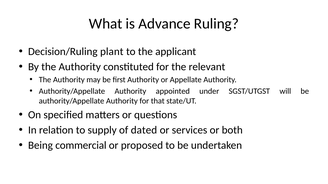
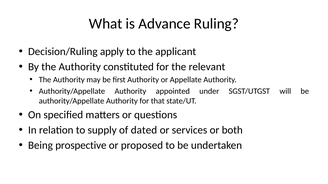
plant: plant -> apply
commercial: commercial -> prospective
